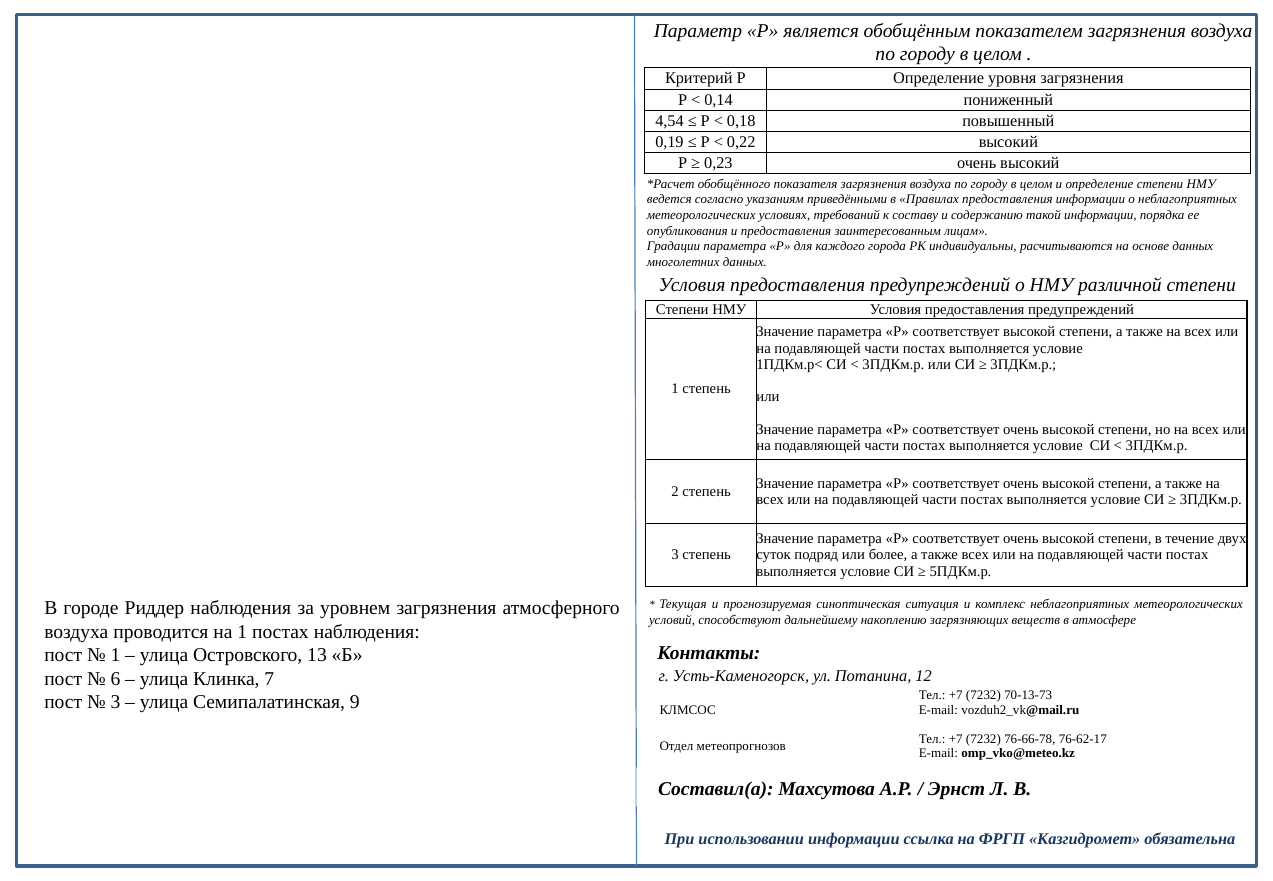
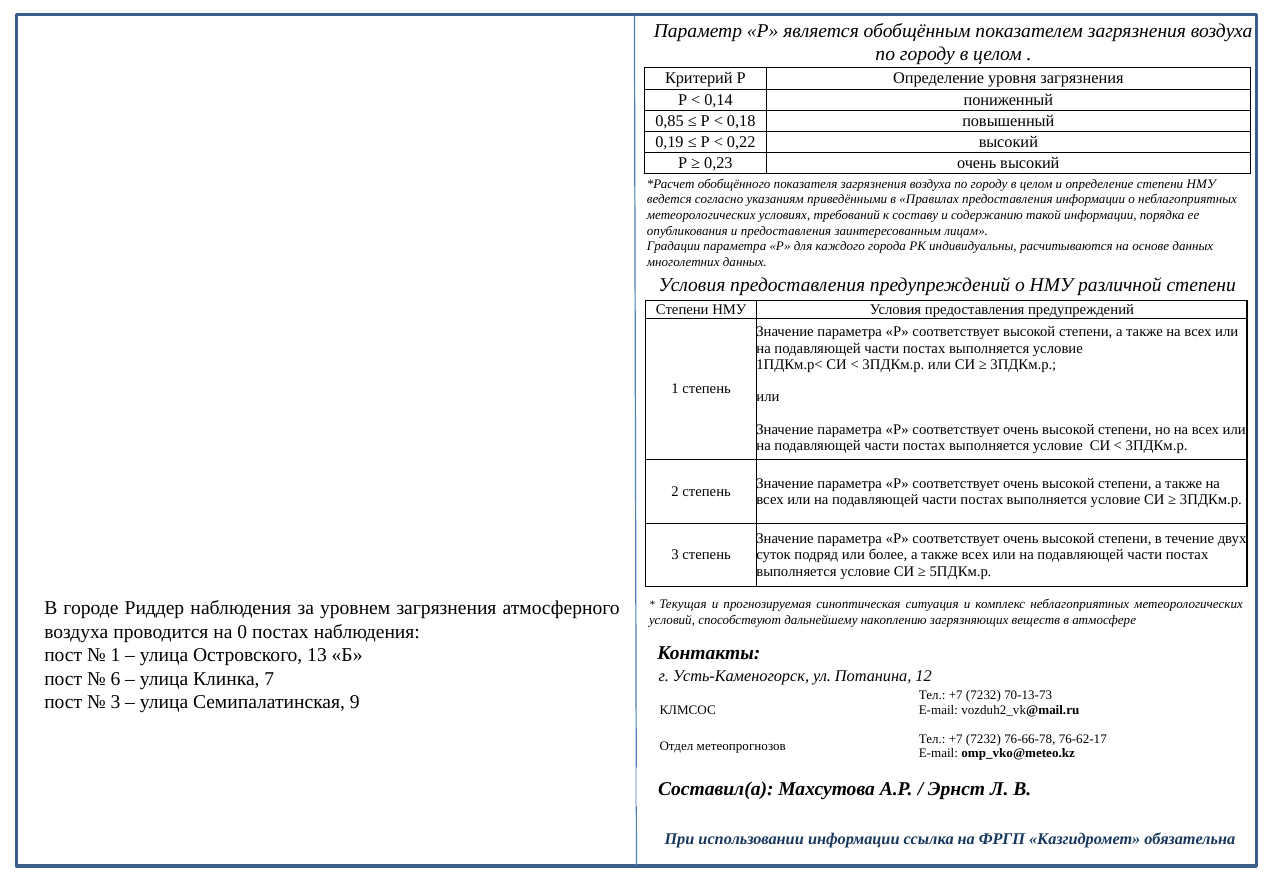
4,54: 4,54 -> 0,85
на 1: 1 -> 0
